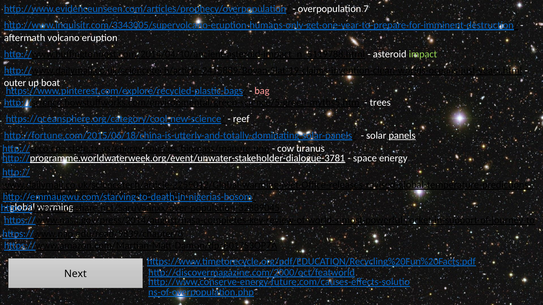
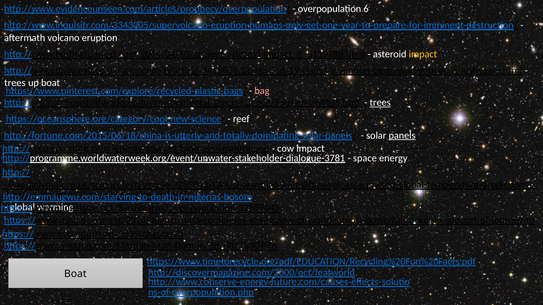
7: 7 -> 6
impact at (423, 54) colour: light green -> yellow
outer at (15, 83): outer -> trees
trees at (380, 103) underline: none -> present
cow uranus: uranus -> impact
Next at (75, 274): Next -> Boat
